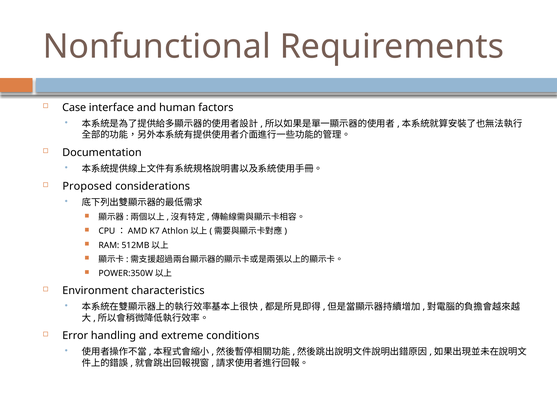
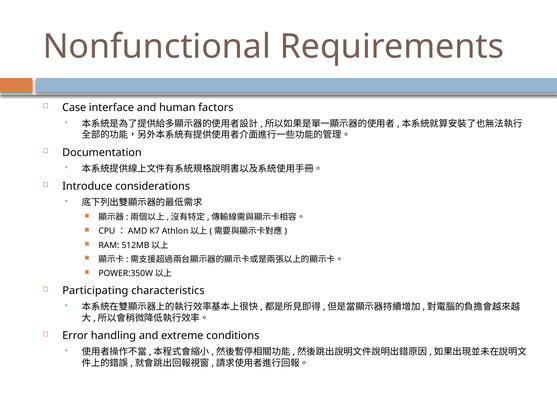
Proposed: Proposed -> Introduce
Environment: Environment -> Participating
